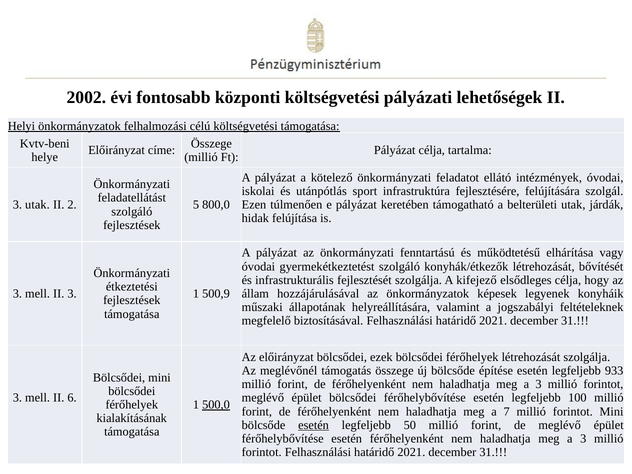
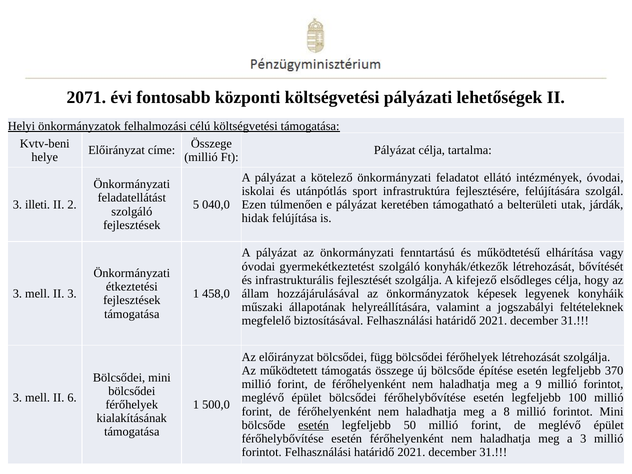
2002: 2002 -> 2071
3 utak: utak -> illeti
800,0: 800,0 -> 040,0
500,9: 500,9 -> 458,0
ezek: ezek -> függ
meglévőnél: meglévőnél -> működtetett
933: 933 -> 370
3 at (538, 384): 3 -> 9
500,0 underline: present -> none
7: 7 -> 8
